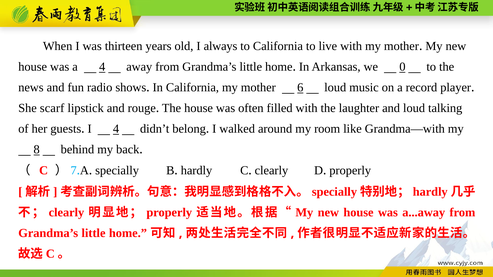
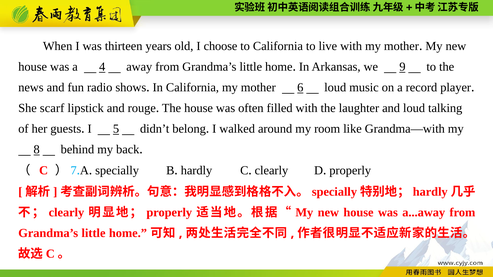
always: always -> choose
0: 0 -> 9
I 4: 4 -> 5
